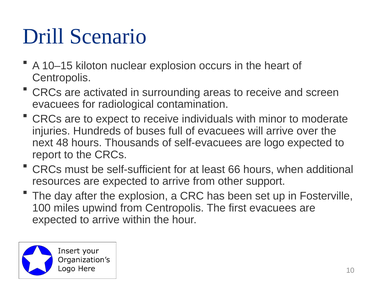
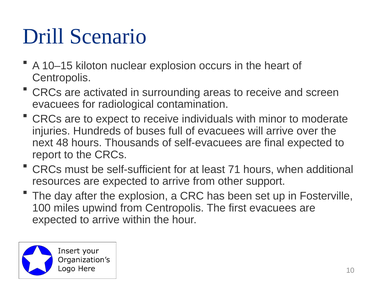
logo: logo -> final
66: 66 -> 71
